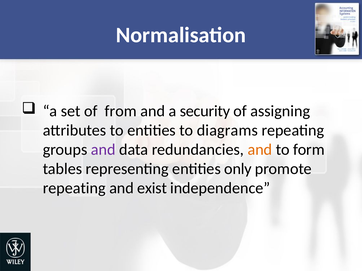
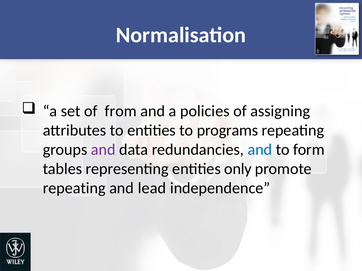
security: security -> policies
diagrams: diagrams -> programs
and at (260, 150) colour: orange -> blue
exist: exist -> lead
